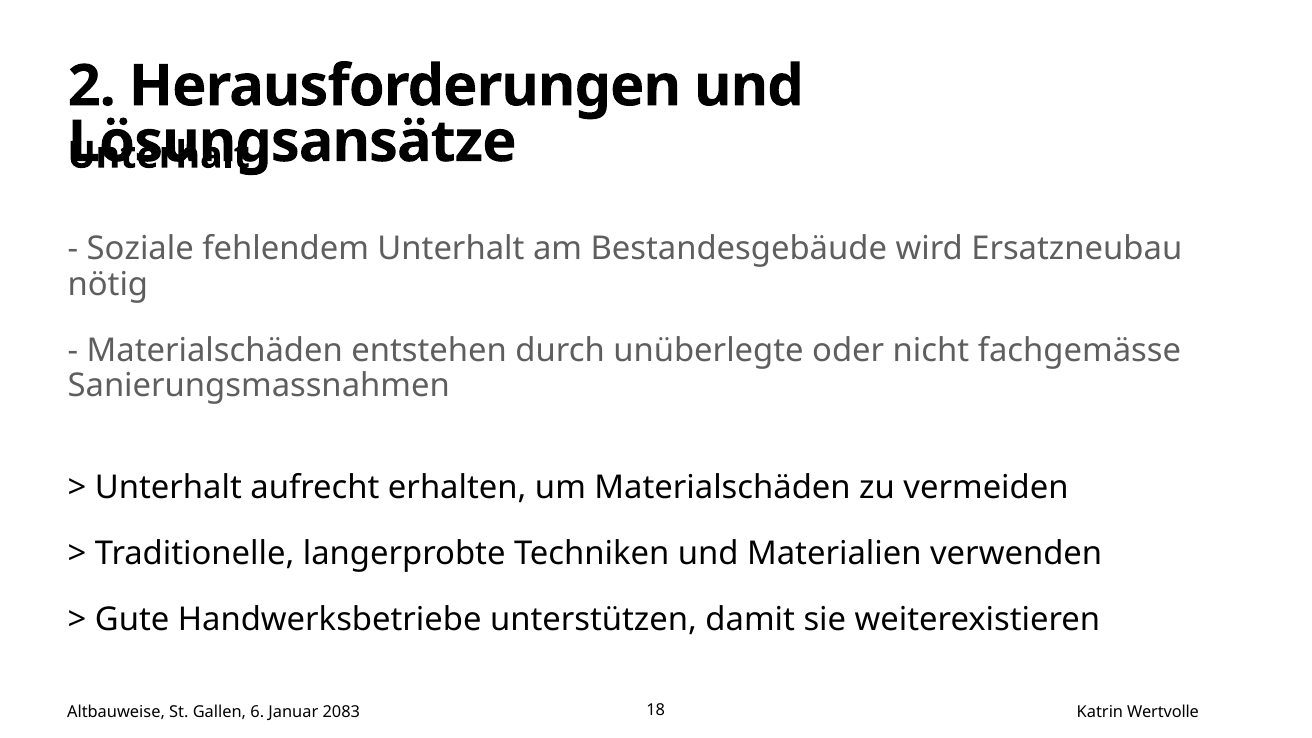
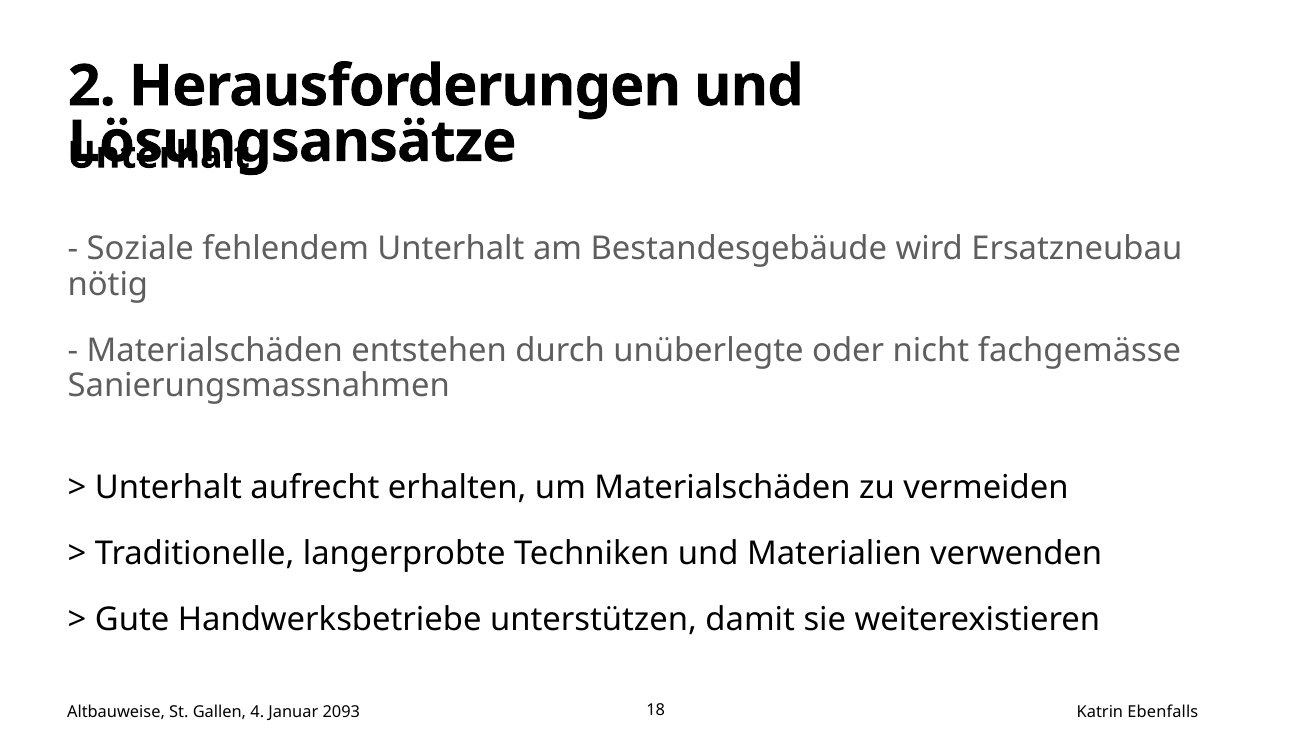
6: 6 -> 4
2083: 2083 -> 2093
Wertvolle: Wertvolle -> Ebenfalls
